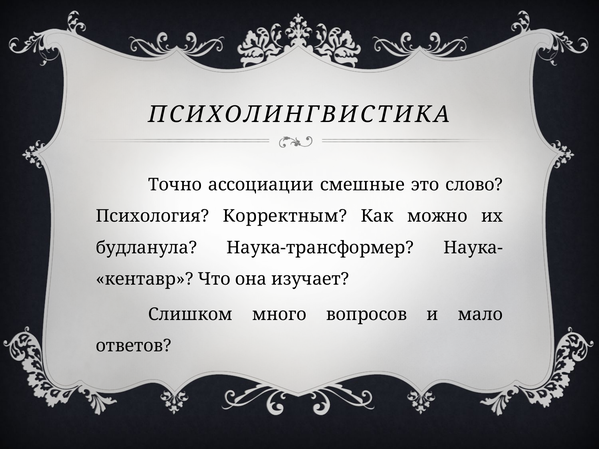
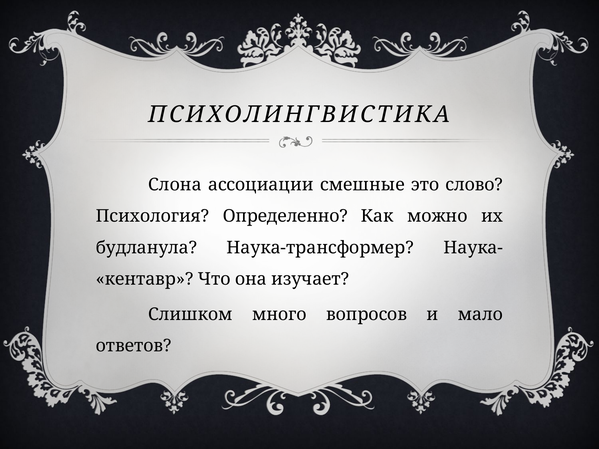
Точно: Точно -> Слона
Корректным: Корректным -> Определенно
